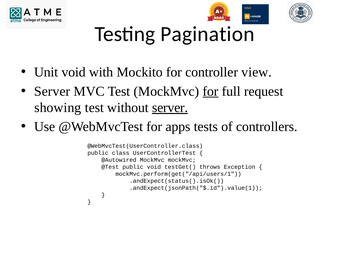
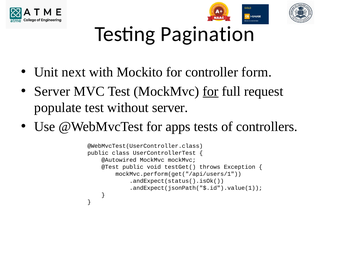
Unit void: void -> next
view: view -> form
showing: showing -> populate
server at (170, 107) underline: present -> none
